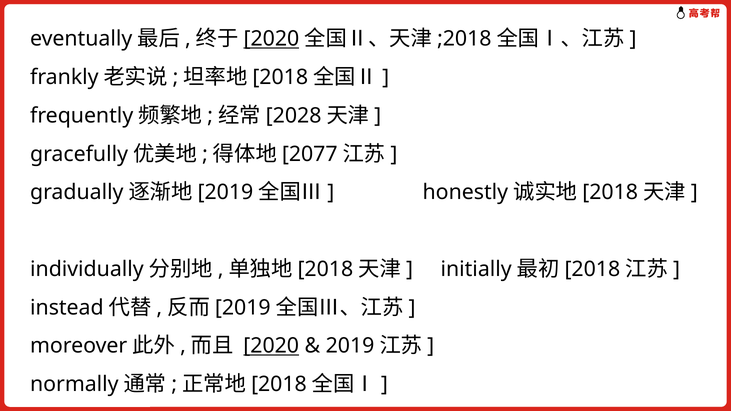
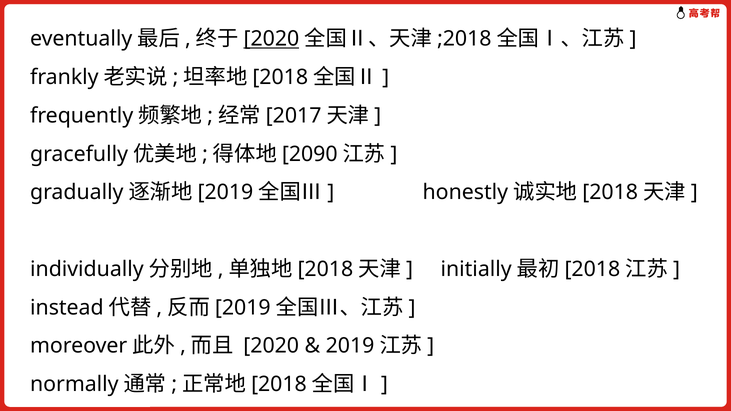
2028: 2028 -> 2017
2077: 2077 -> 2090
2020 at (271, 346) underline: present -> none
